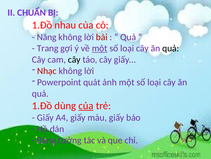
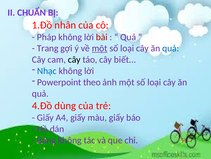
nhau: nhau -> nhân
Năng: Năng -> Pháp
quả at (171, 48) colour: black -> blue
giấy…: giấy… -> biết…
Nhạc colour: red -> blue
quát: quát -> theo
1.Đồ at (42, 105): 1.Đồ -> 4.Đồ
của at (86, 105) underline: present -> none
Bảng tưởng: tưởng -> không
